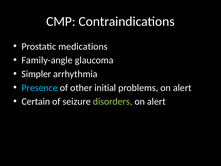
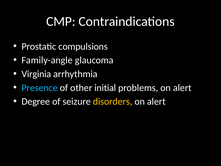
medications: medications -> compulsions
Simpler: Simpler -> Virginia
Certain: Certain -> Degree
disorders colour: light green -> yellow
